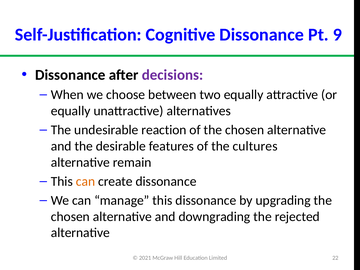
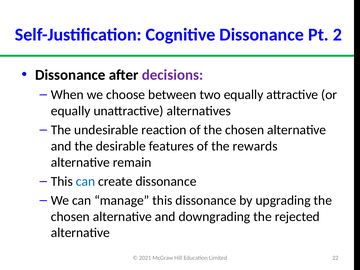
9: 9 -> 2
cultures: cultures -> rewards
can at (86, 181) colour: orange -> blue
